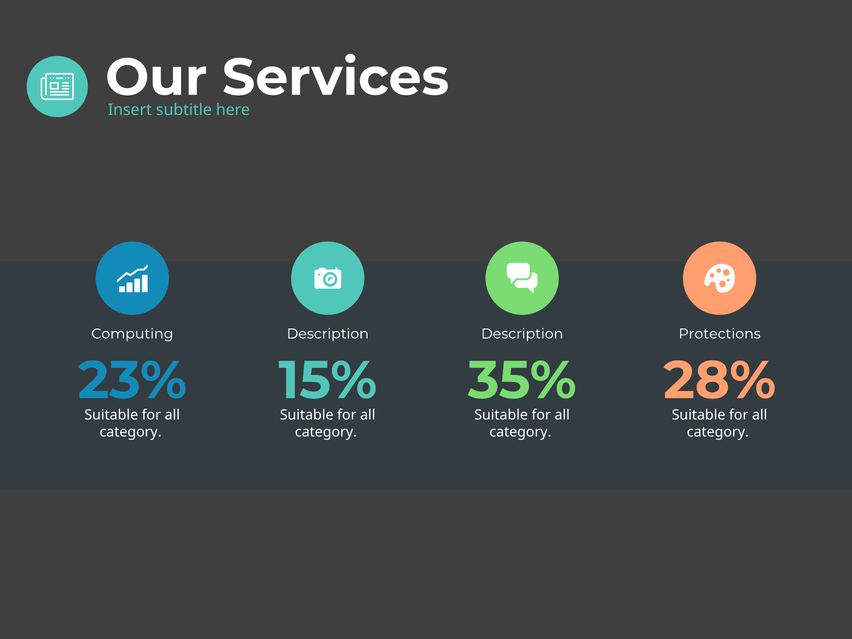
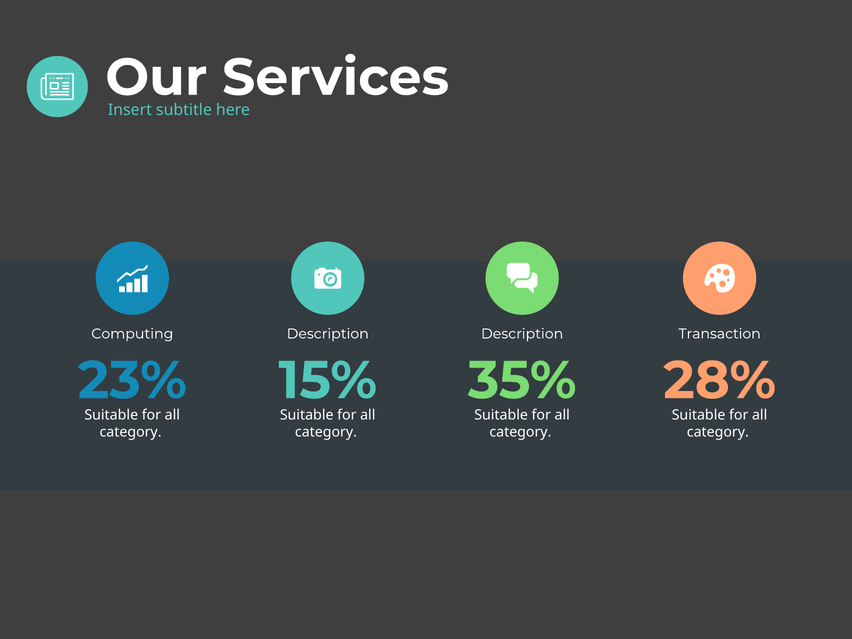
Protections: Protections -> Transaction
